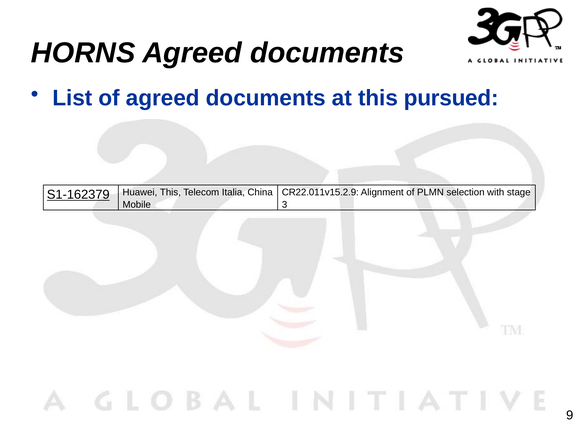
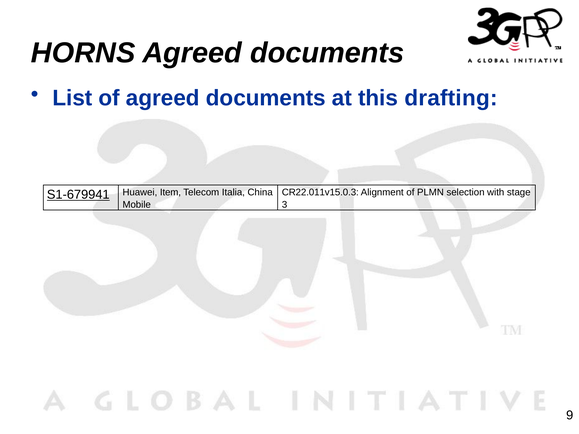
pursued: pursued -> drafting
CR22.011v15.2.9: CR22.011v15.2.9 -> CR22.011v15.0.3
S1-162379: S1-162379 -> S1-679941
Huawei This: This -> Item
